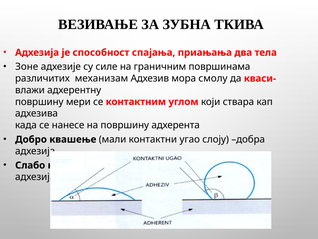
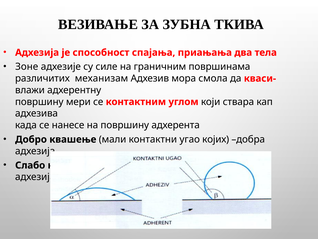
смолу: смолу -> смола
слоју: слоју -> којих
